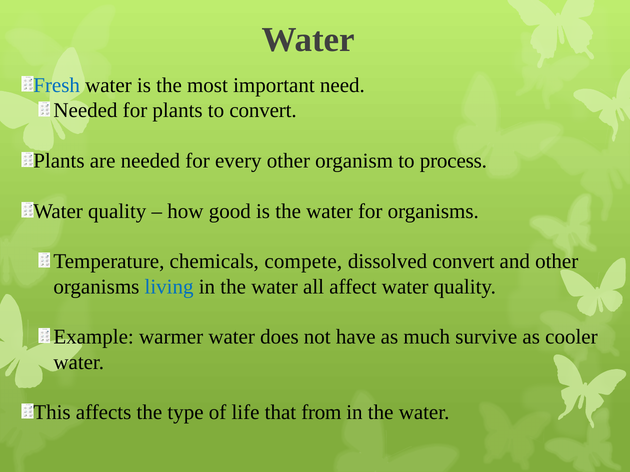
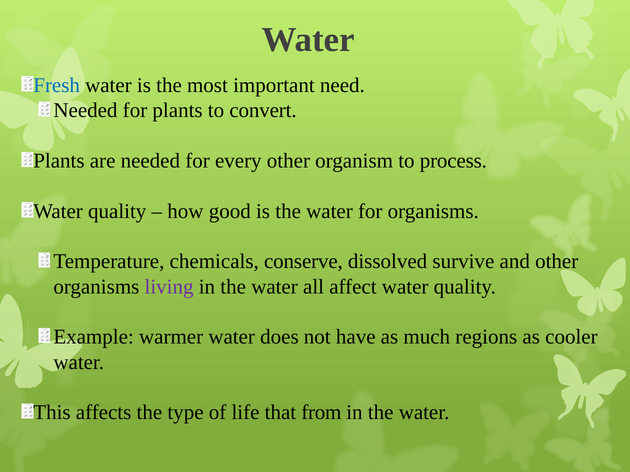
compete: compete -> conserve
dissolved convert: convert -> survive
living colour: blue -> purple
survive: survive -> regions
